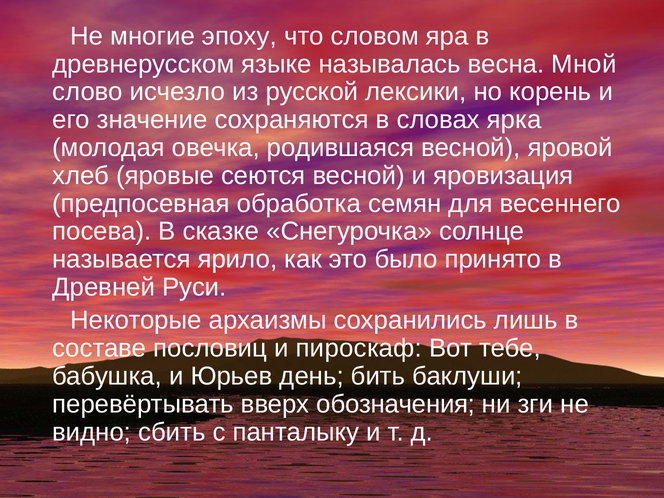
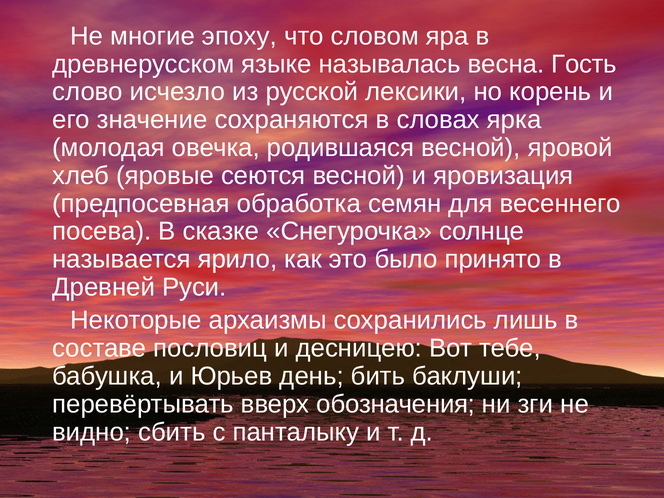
Мной: Мной -> Гость
пироскаф: пироскаф -> десницею
